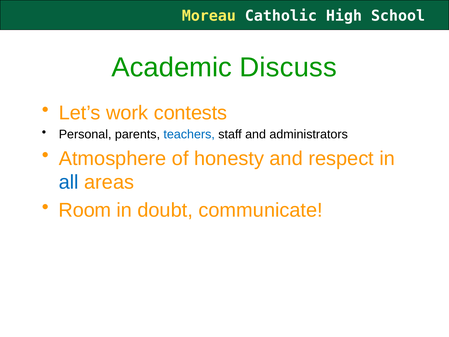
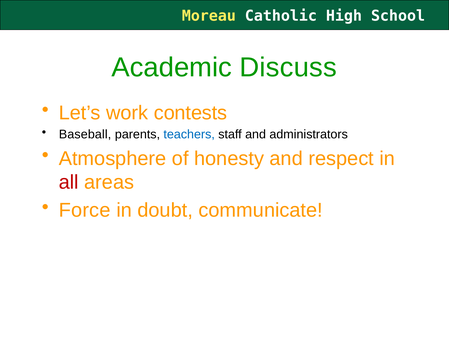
Personal: Personal -> Baseball
all colour: blue -> red
Room: Room -> Force
